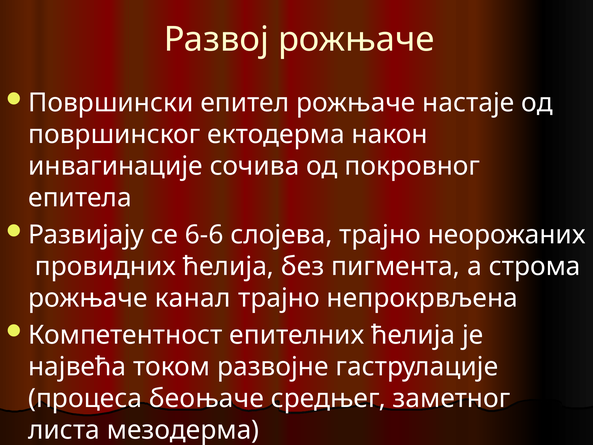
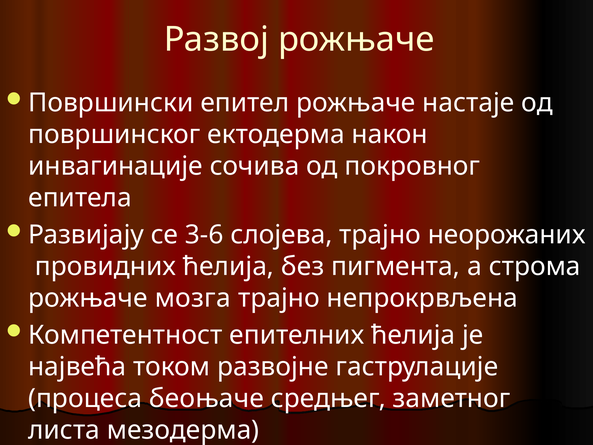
6-6: 6-6 -> 3-6
канал: канал -> мозга
